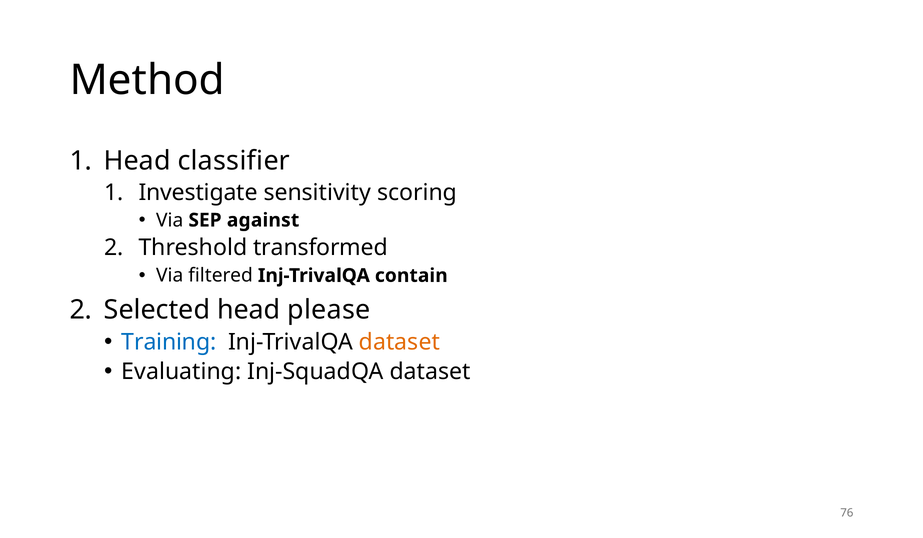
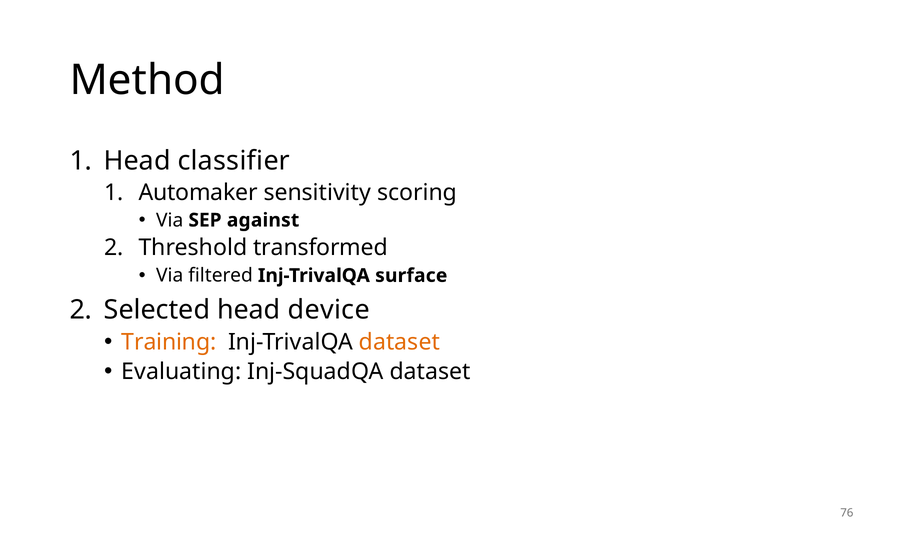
Investigate: Investigate -> Automaker
contain: contain -> surface
please: please -> device
Training colour: blue -> orange
